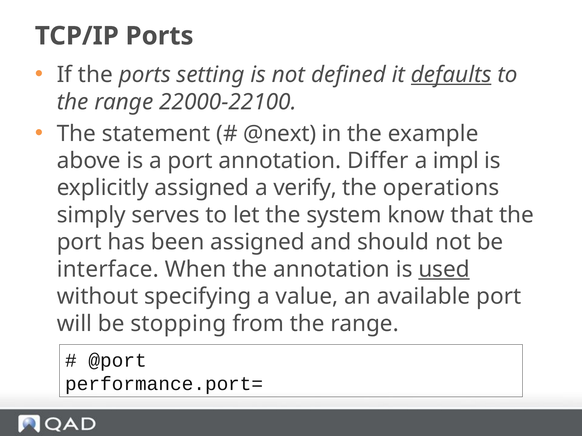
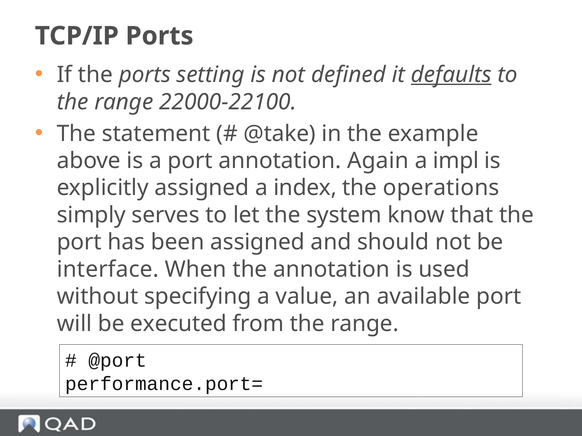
@next: @next -> @take
Differ: Differ -> Again
verify: verify -> index
used underline: present -> none
stopping: stopping -> executed
